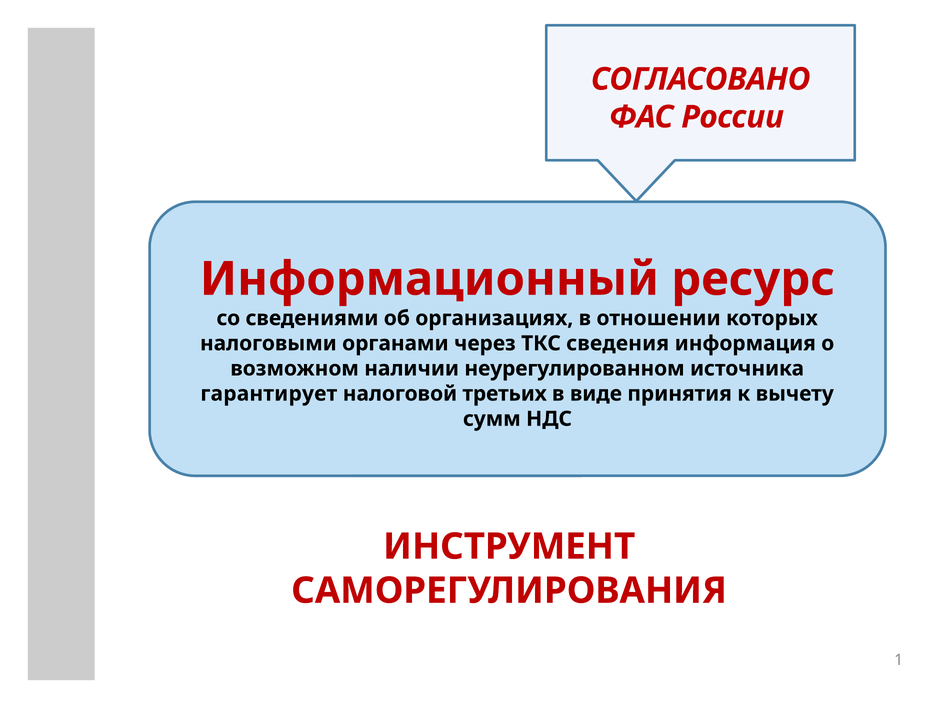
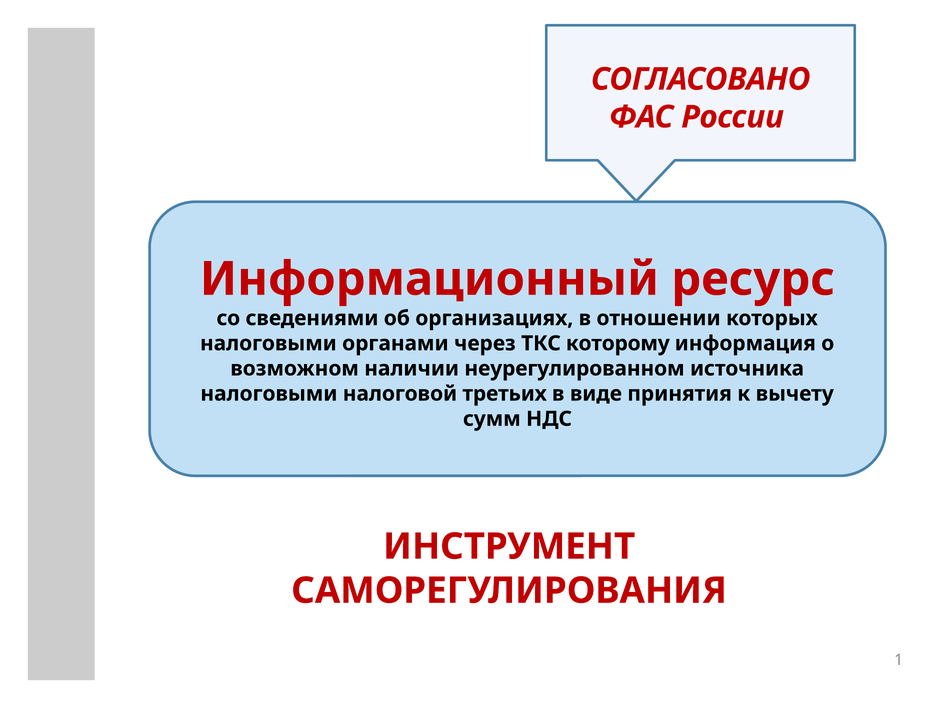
сведения: сведения -> которому
гарантирует at (269, 394): гарантирует -> налоговыми
